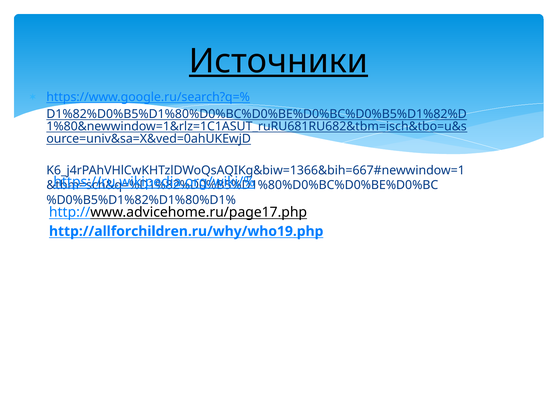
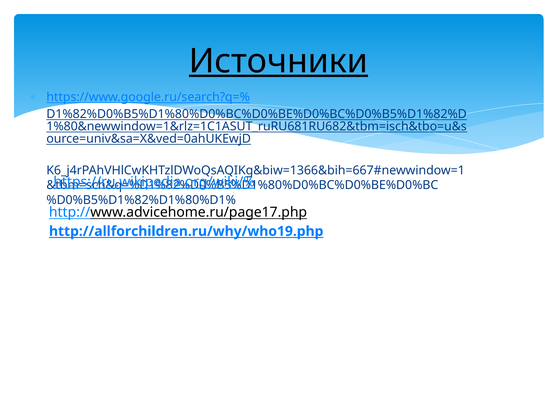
http://allforchildren.ru/why/who19.php underline: none -> present
